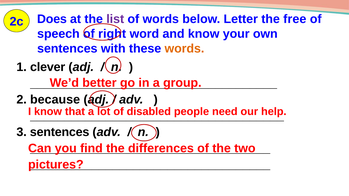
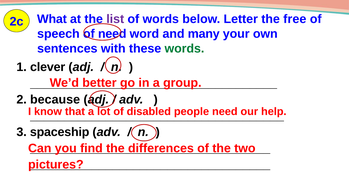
Does: Does -> What
of right: right -> need
and know: know -> many
words at (184, 49) colour: orange -> green
3 sentences: sentences -> spaceship
